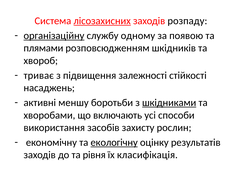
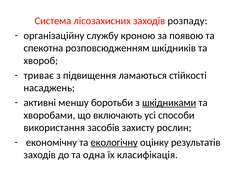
лісозахисних underline: present -> none
організаційну underline: present -> none
одному: одному -> кроною
плямами: плямами -> спекотна
залежності: залежності -> ламаються
рівня: рівня -> одна
